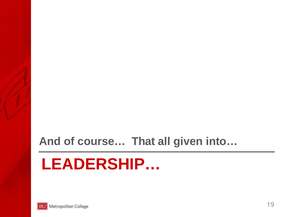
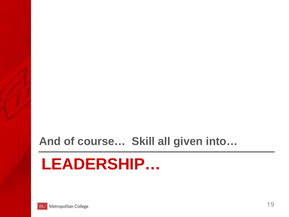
That: That -> Skill
